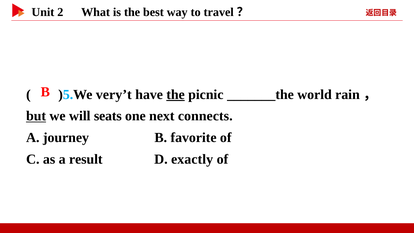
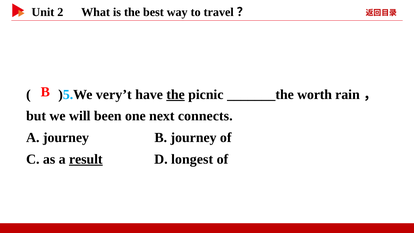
world: world -> worth
but underline: present -> none
seats: seats -> been
B favorite: favorite -> journey
result underline: none -> present
exactly: exactly -> longest
